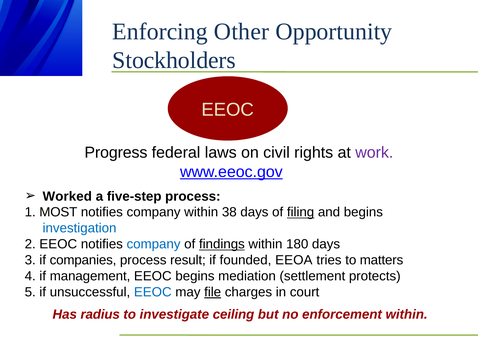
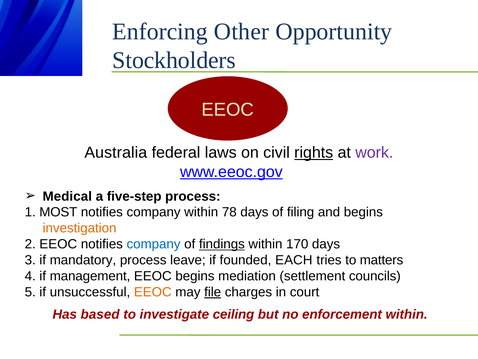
Progress: Progress -> Australia
rights underline: none -> present
Worked: Worked -> Medical
38: 38 -> 78
filing underline: present -> none
investigation colour: blue -> orange
180: 180 -> 170
companies: companies -> mandatory
result: result -> leave
EEOA: EEOA -> EACH
protects: protects -> councils
EEOC at (153, 292) colour: blue -> orange
radius: radius -> based
